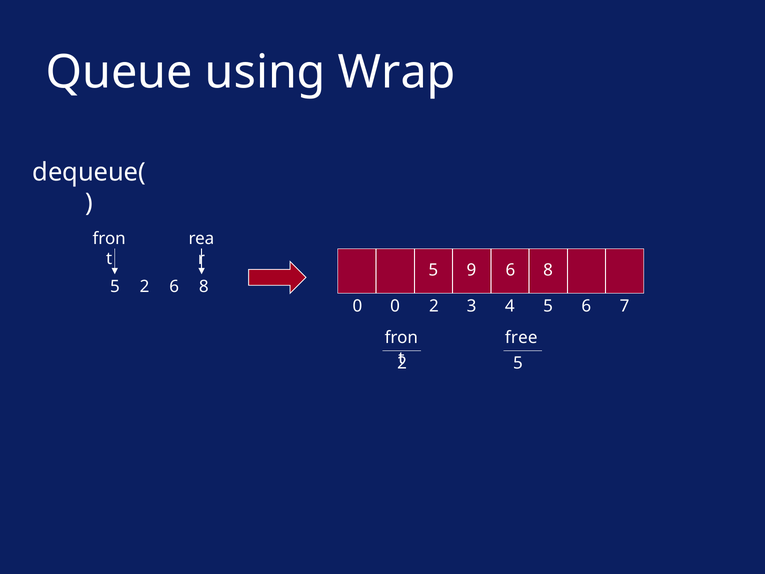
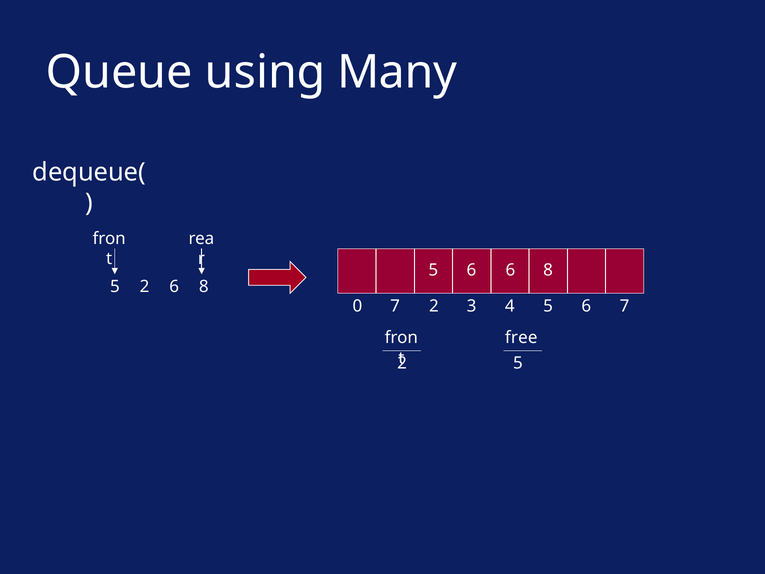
Wrap: Wrap -> Many
5 9: 9 -> 6
0 0: 0 -> 7
